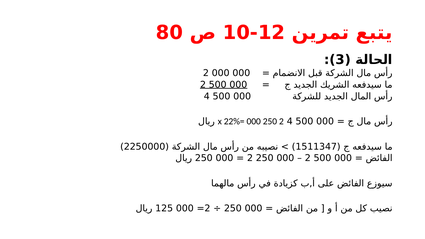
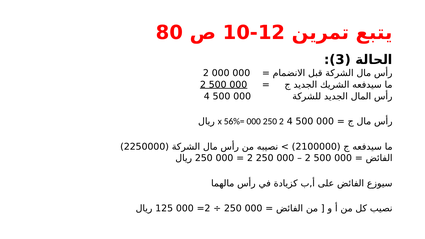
22%=: 22%= -> 56%=
1511347: 1511347 -> 2100000
